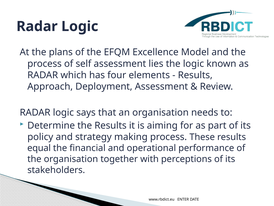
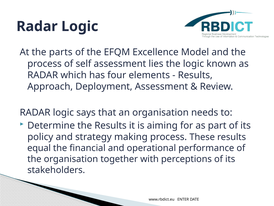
plans: plans -> parts
